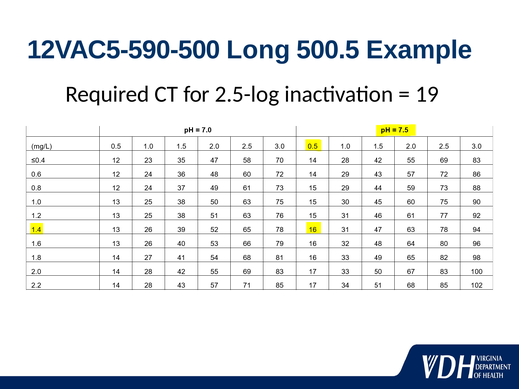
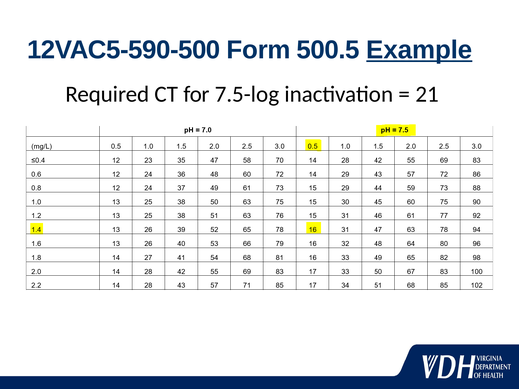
Long: Long -> Form
Example underline: none -> present
2.5-log: 2.5-log -> 7.5-log
19: 19 -> 21
